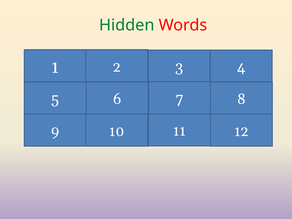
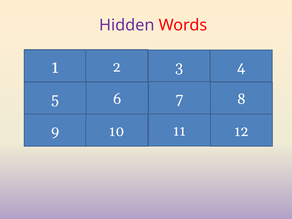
Hidden colour: green -> purple
